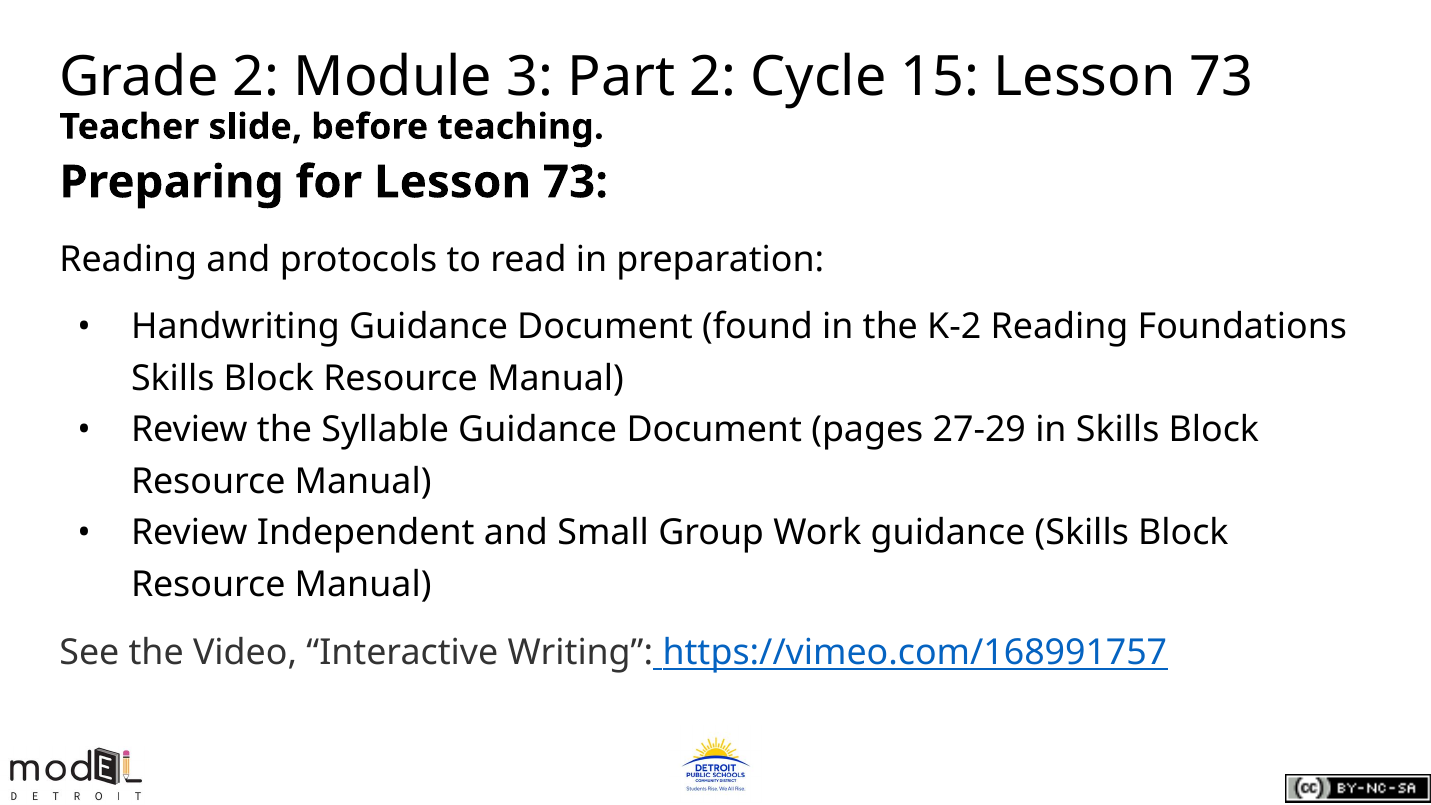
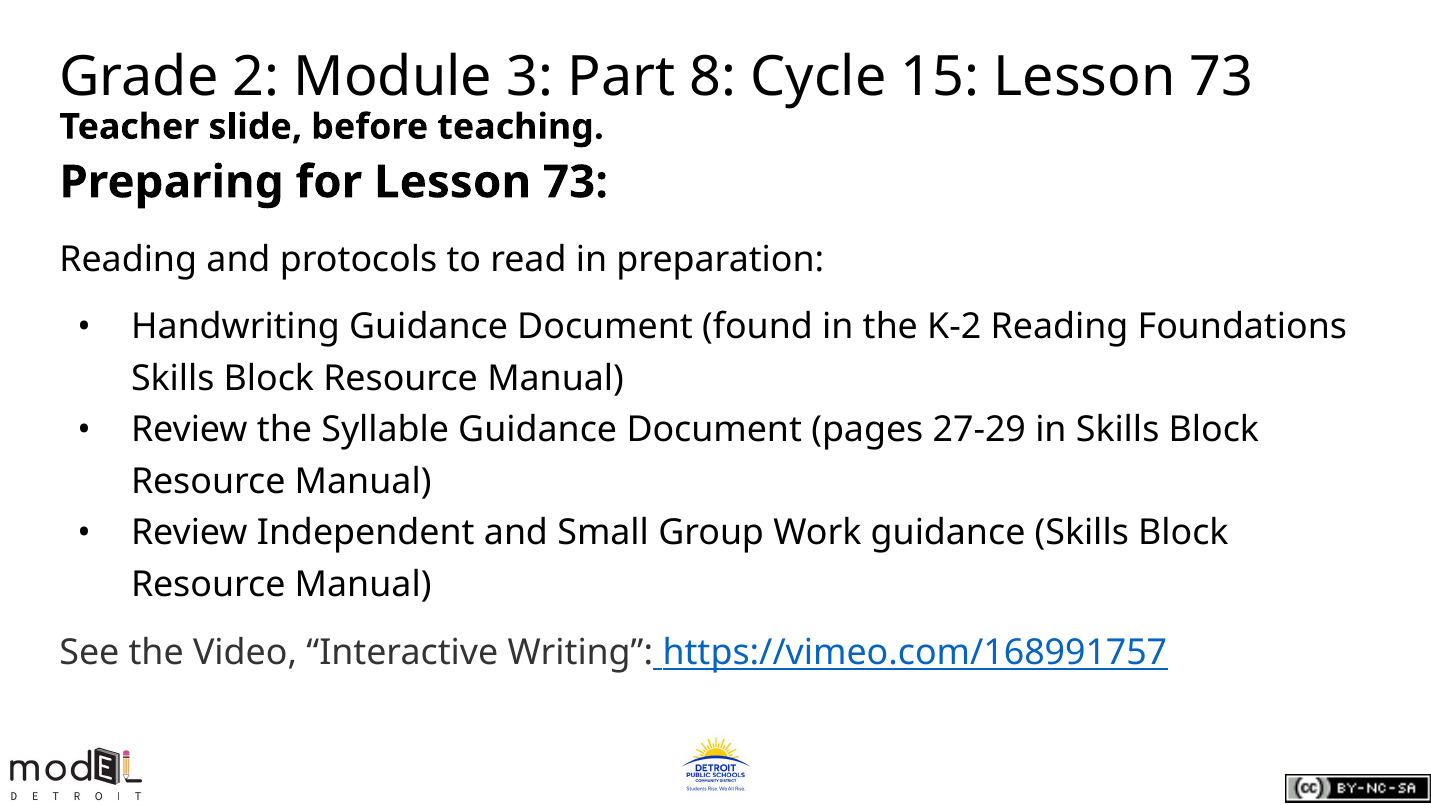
Part 2: 2 -> 8
